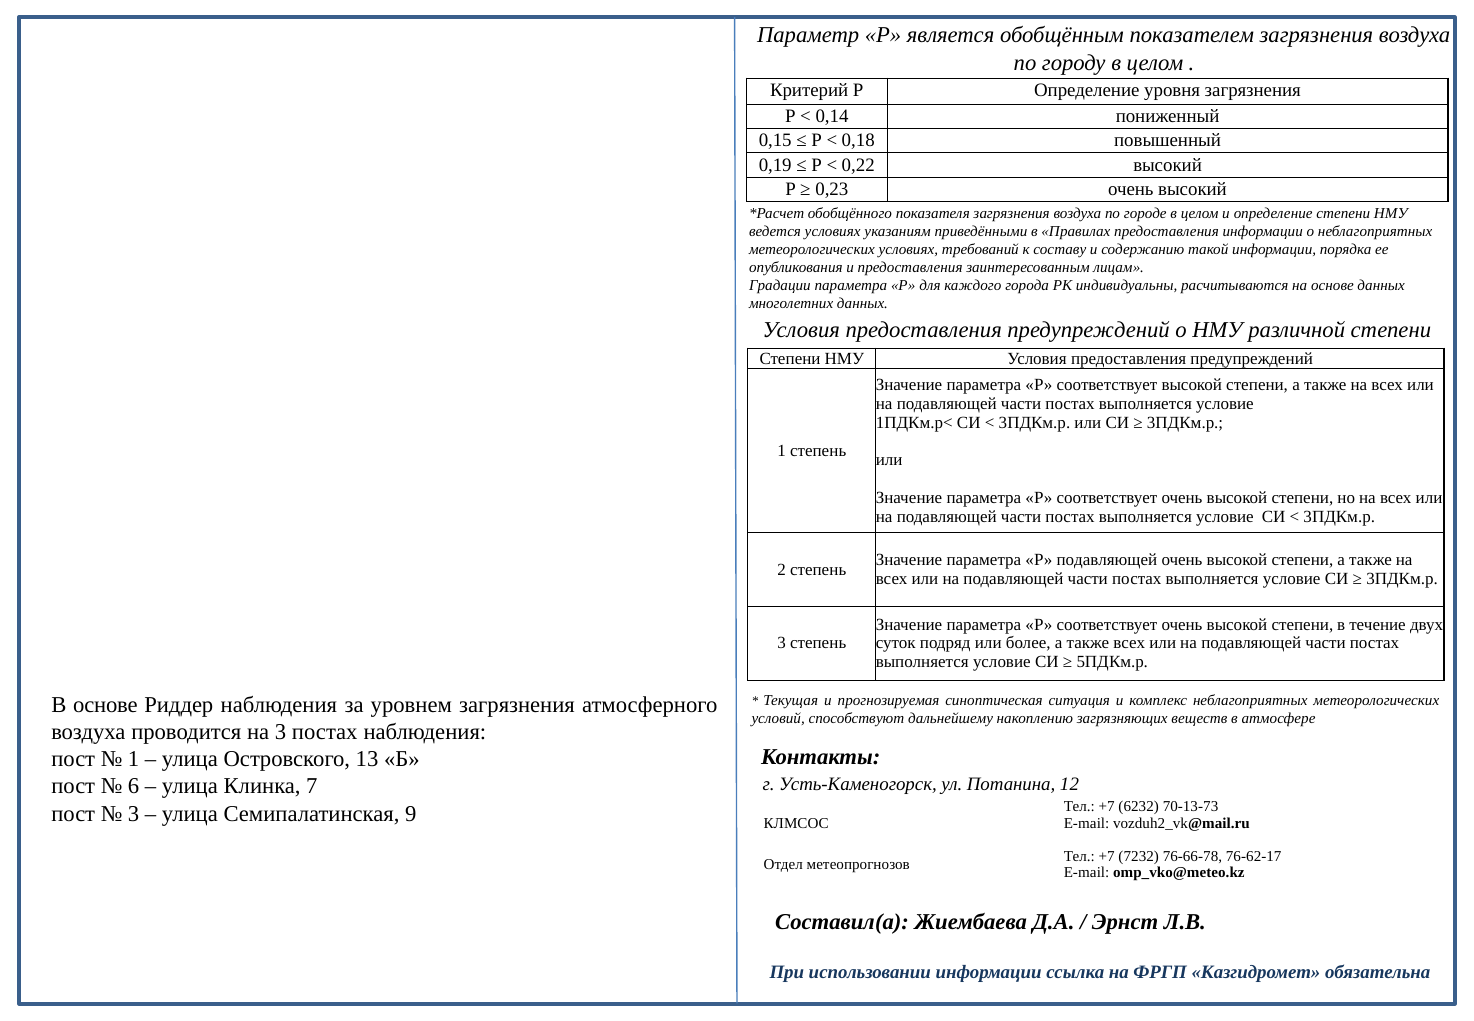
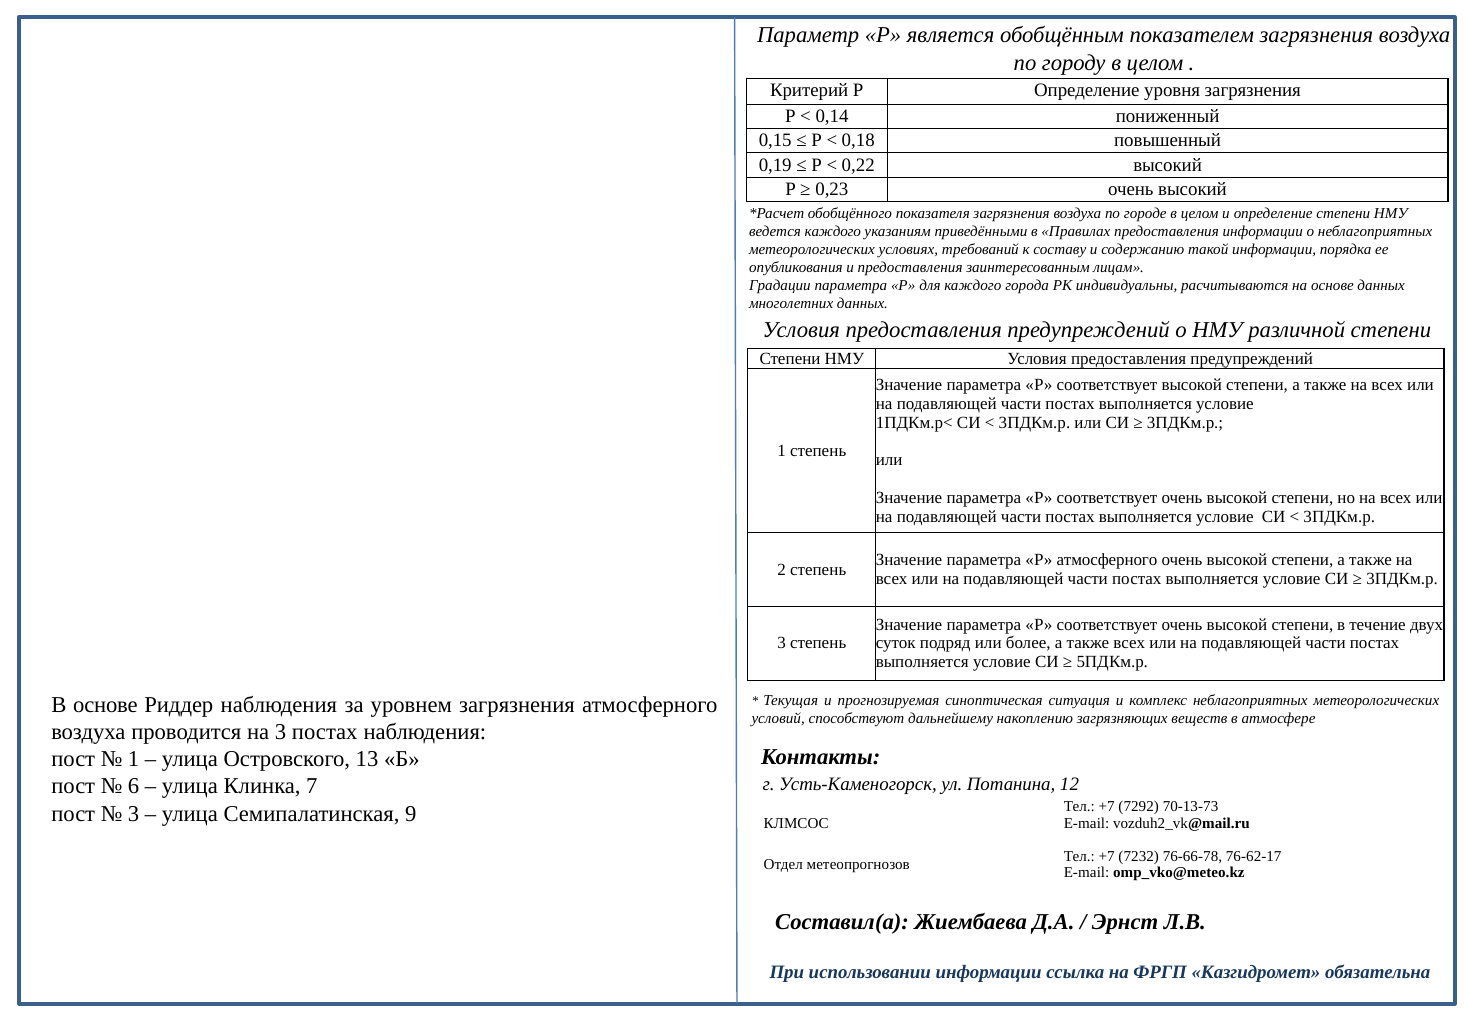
ведется условиях: условиях -> каждого
Р подавляющей: подавляющей -> атмосферного
6232: 6232 -> 7292
